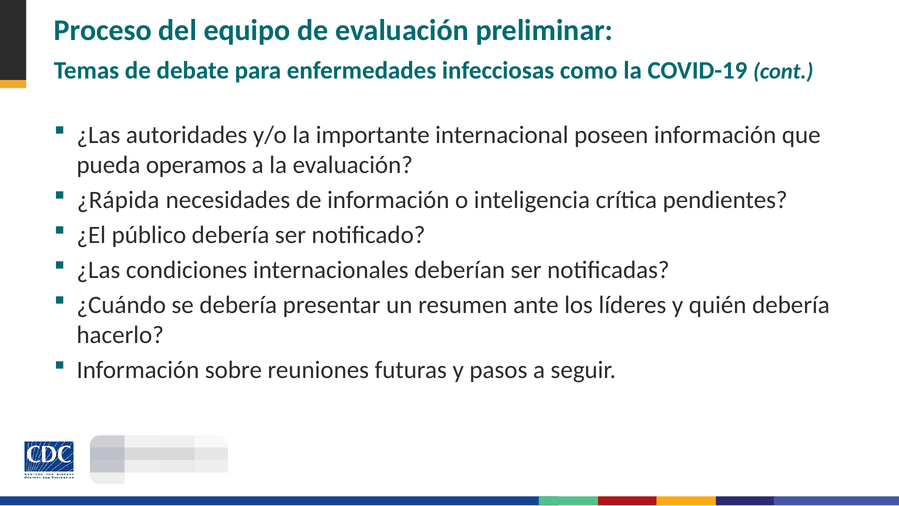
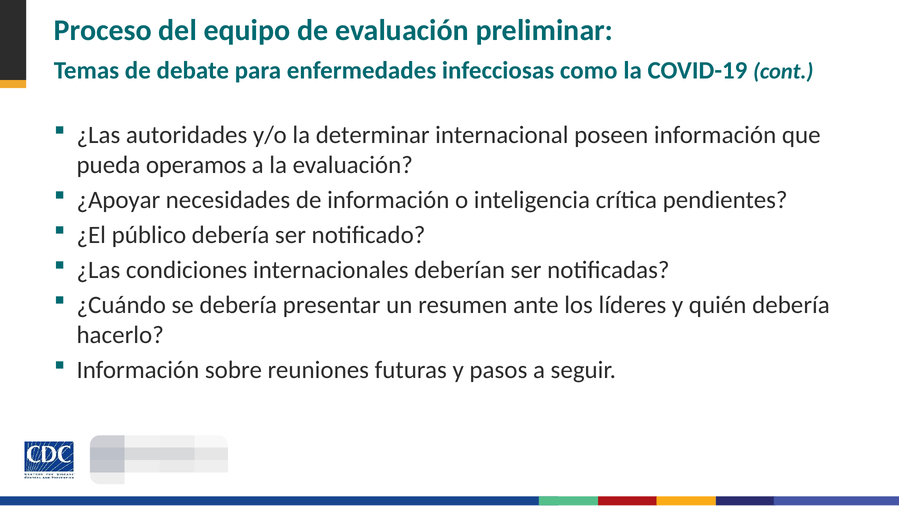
importante: importante -> determinar
¿Rápida: ¿Rápida -> ¿Apoyar
